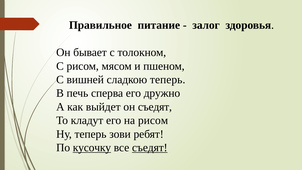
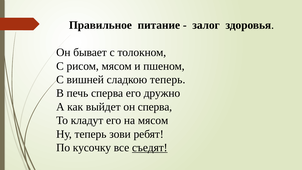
он съедят: съедят -> сперва
на рисом: рисом -> мясом
кусочку underline: present -> none
